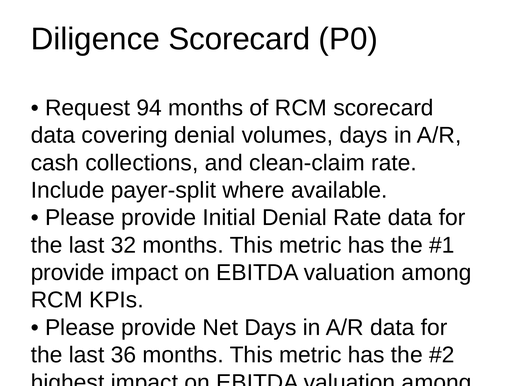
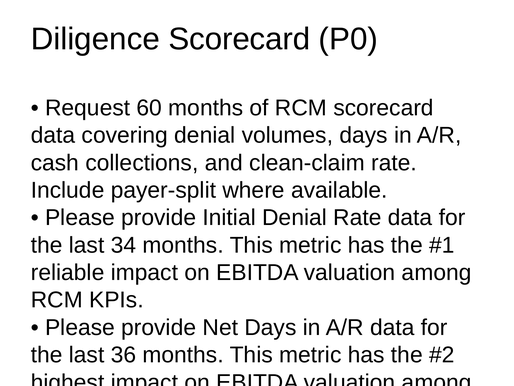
94: 94 -> 60
32: 32 -> 34
provide at (68, 272): provide -> reliable
